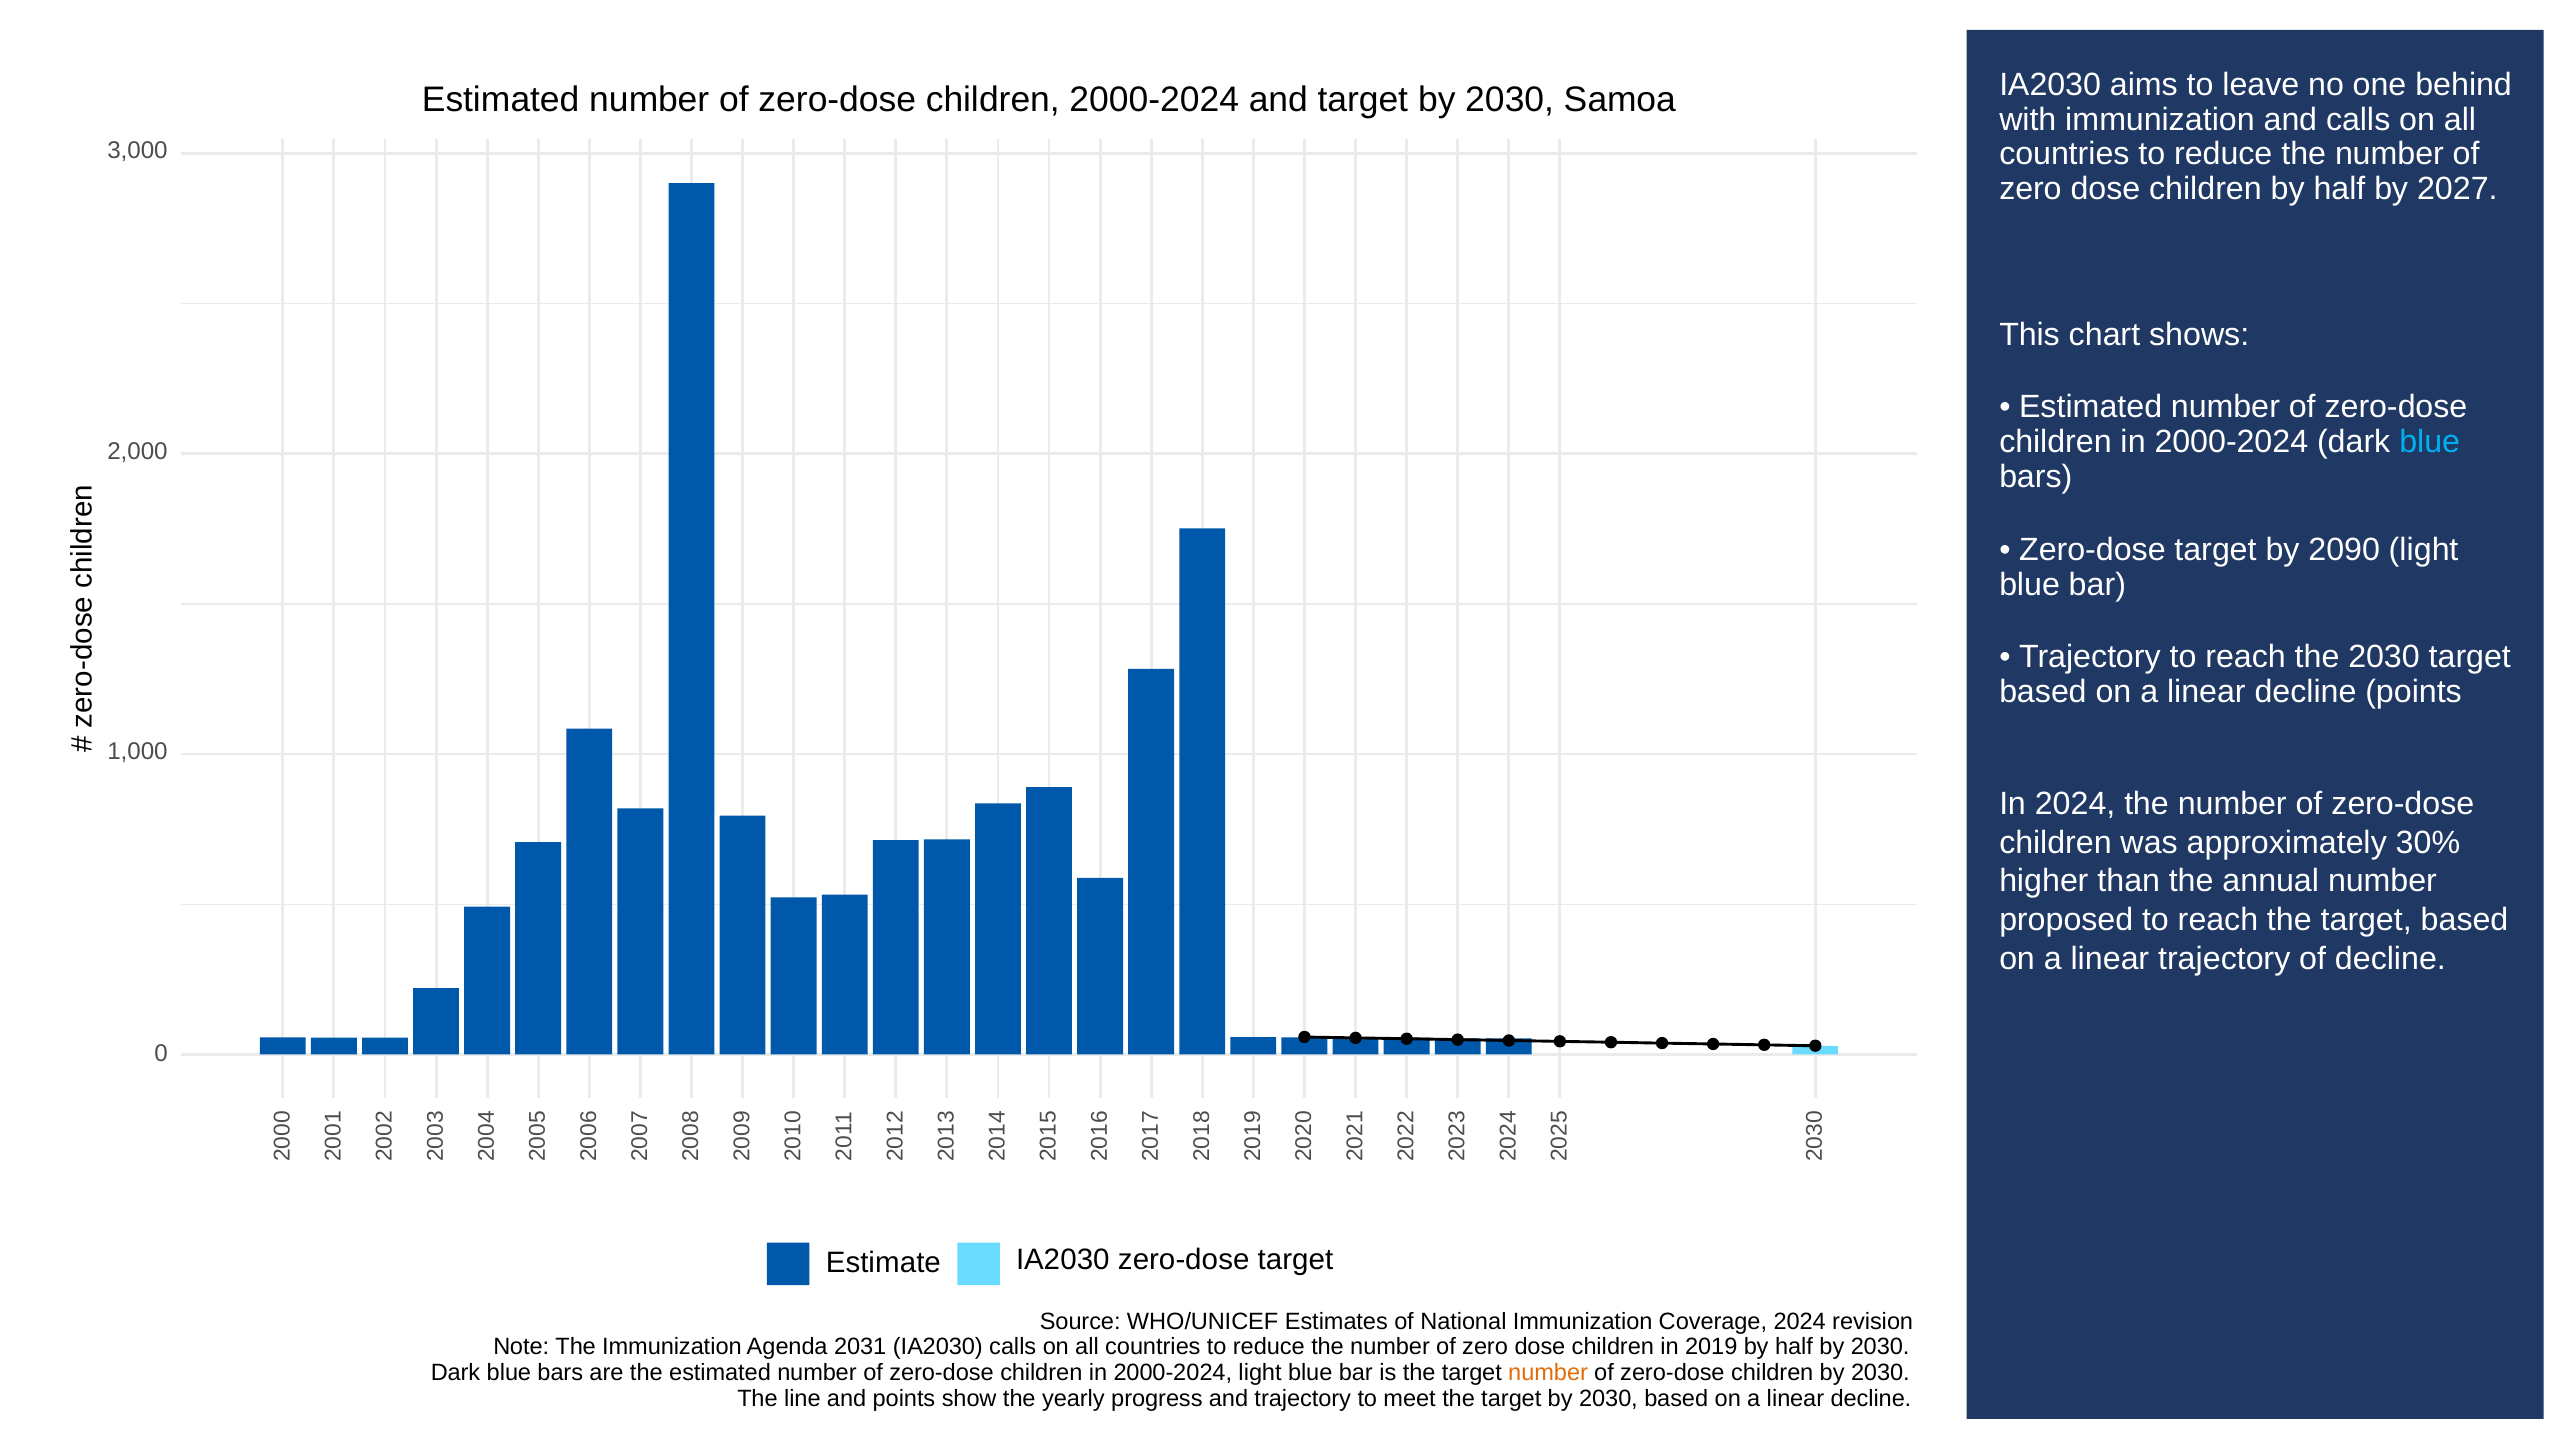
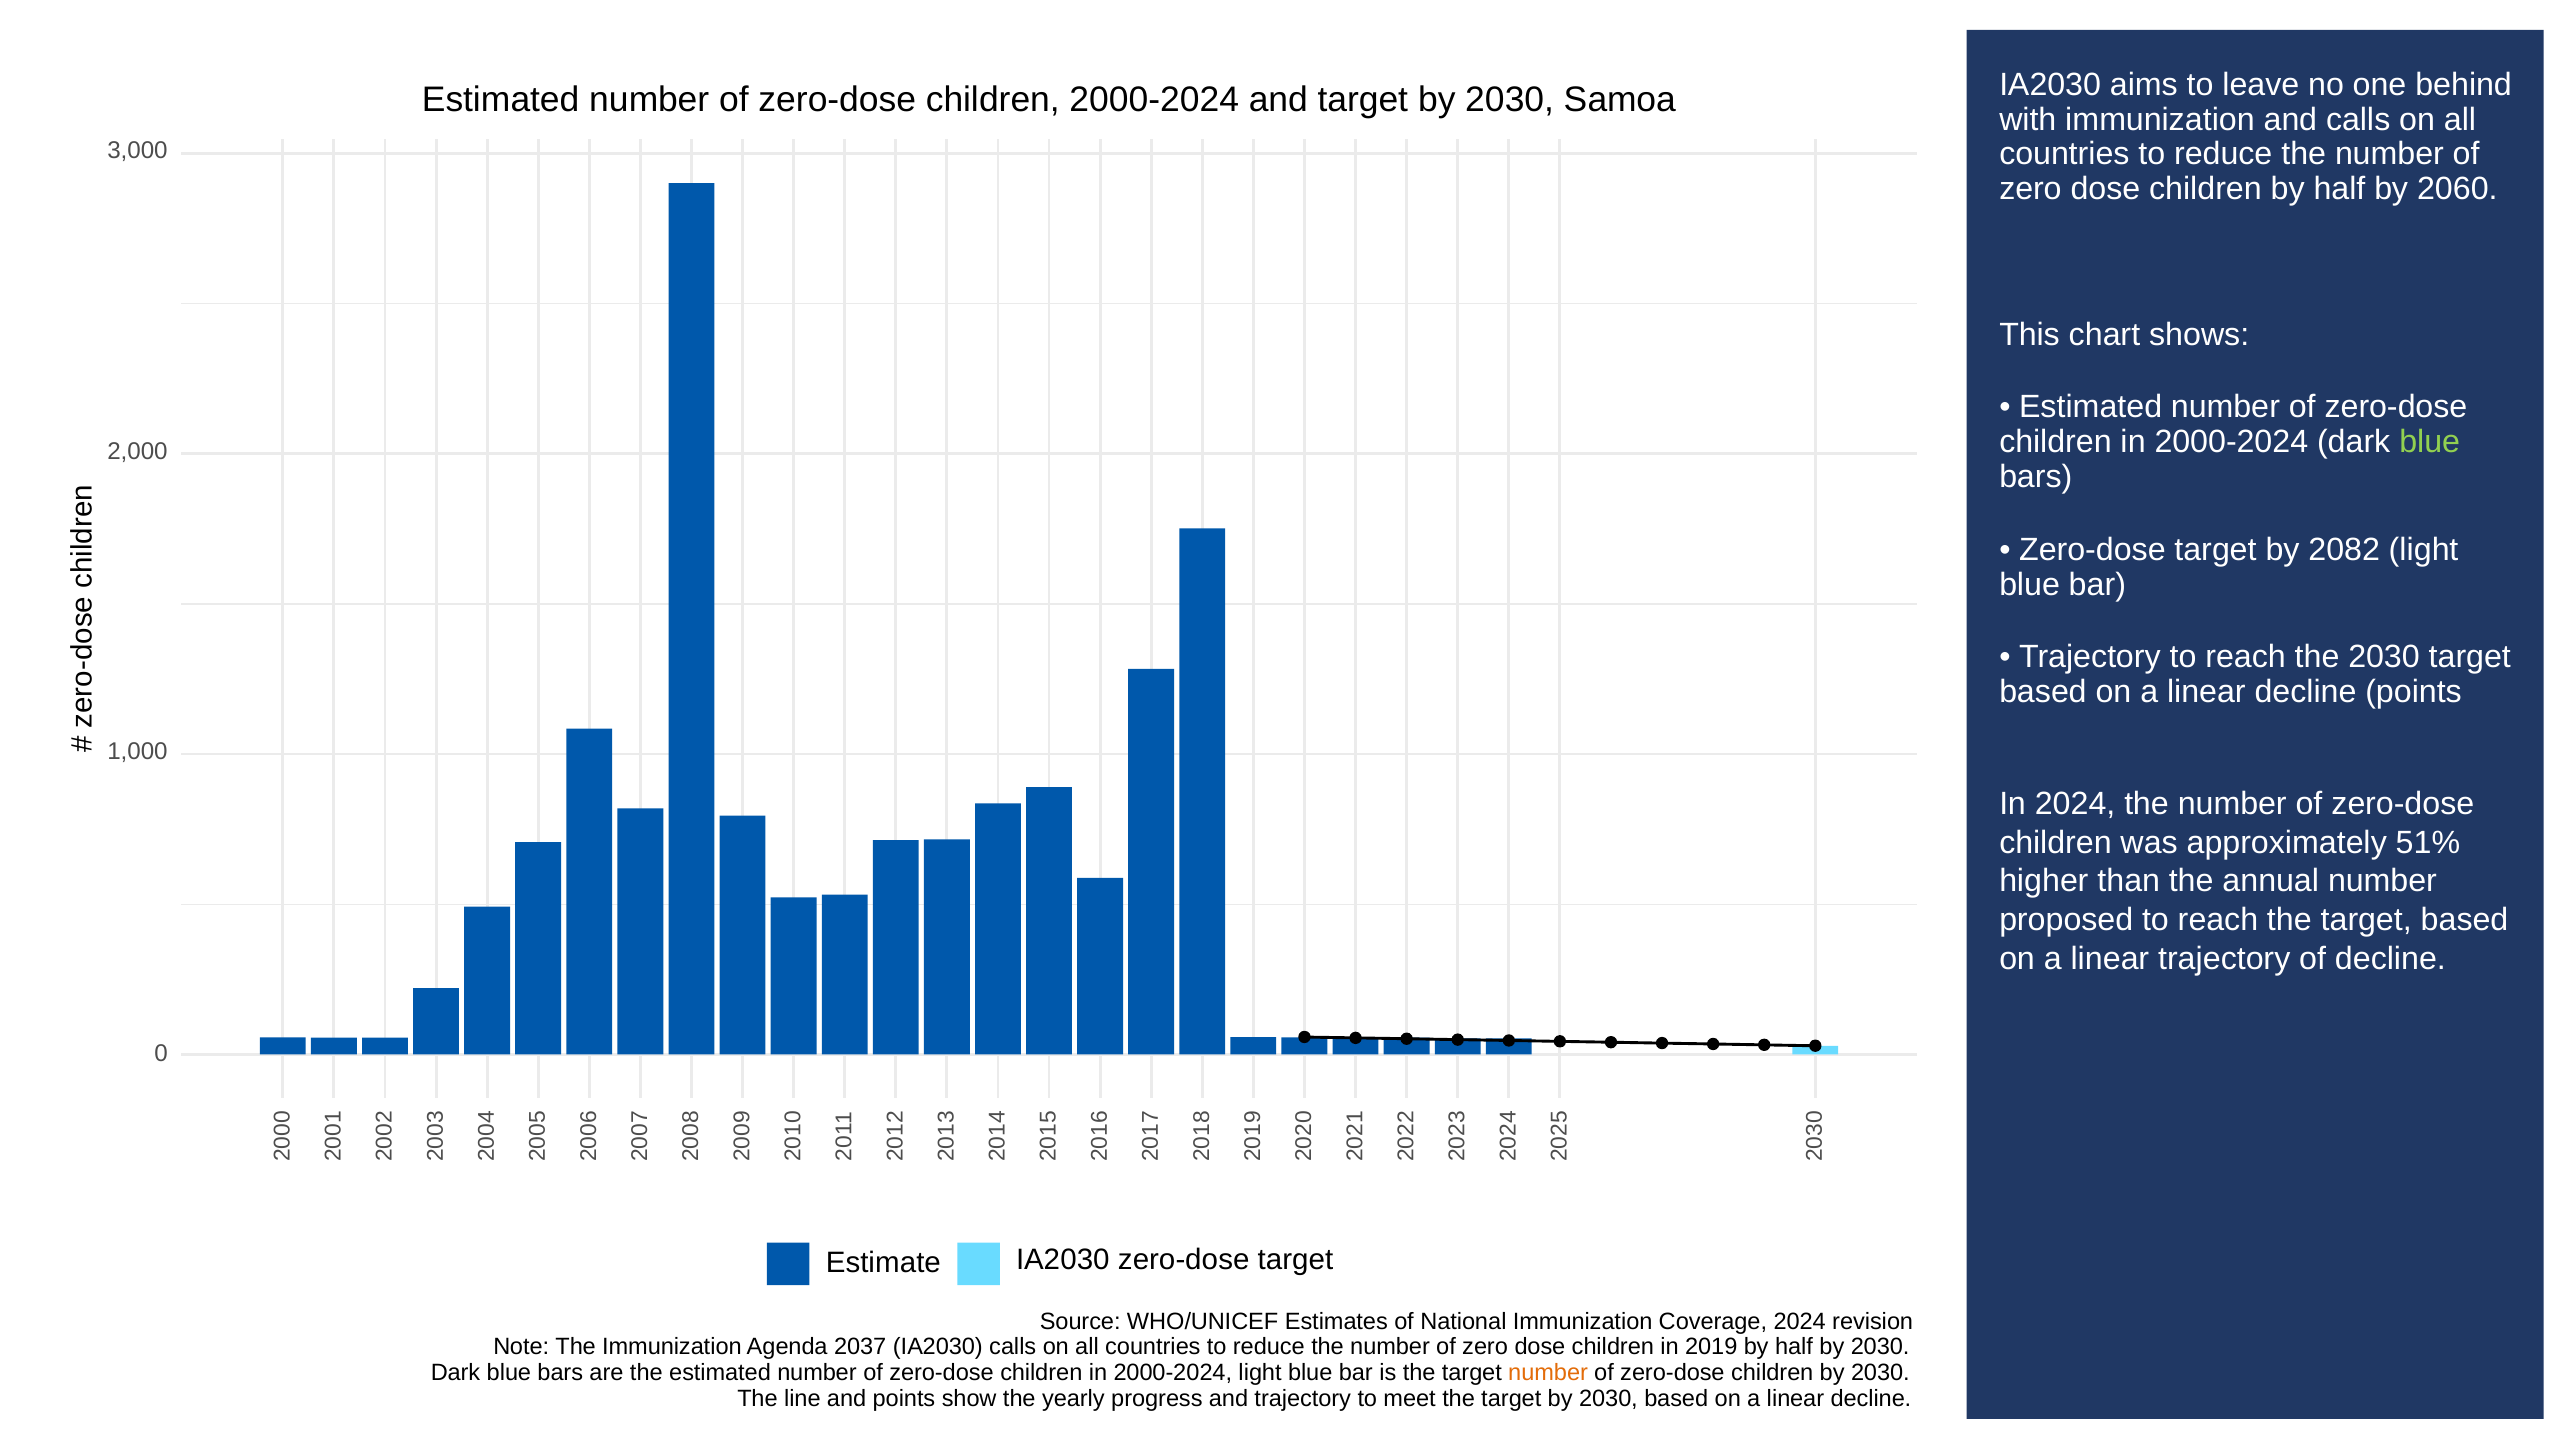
2027: 2027 -> 2060
blue at (2430, 442) colour: light blue -> light green
2090: 2090 -> 2082
30%: 30% -> 51%
2031: 2031 -> 2037
